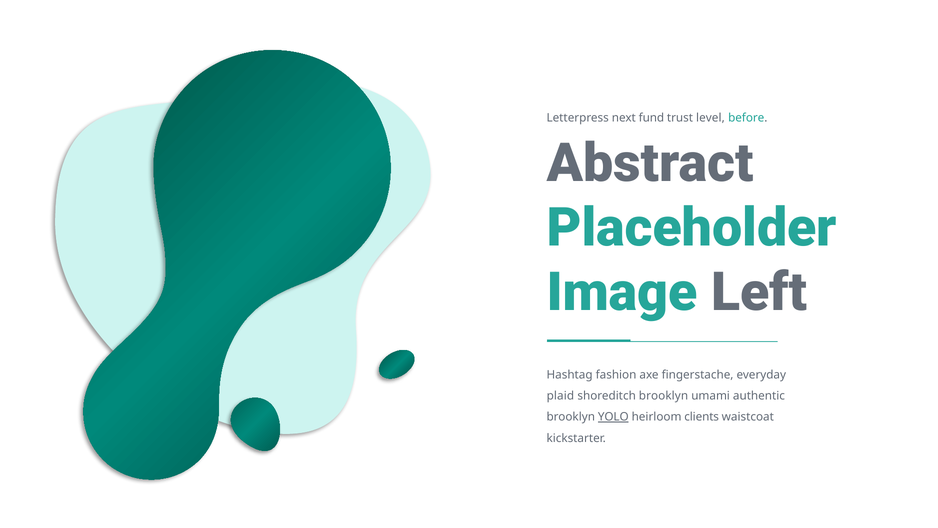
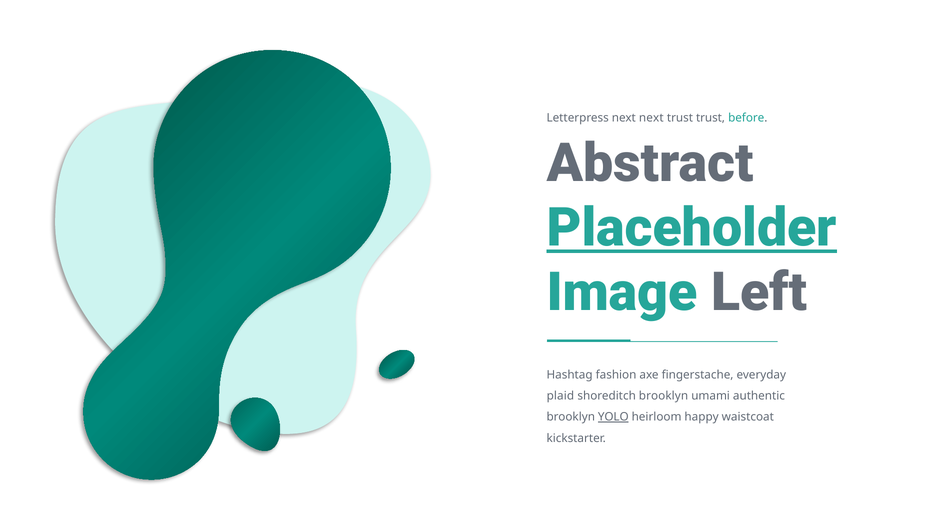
next fund: fund -> next
trust level: level -> trust
Placeholder underline: none -> present
clients: clients -> happy
